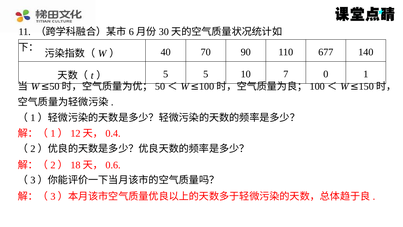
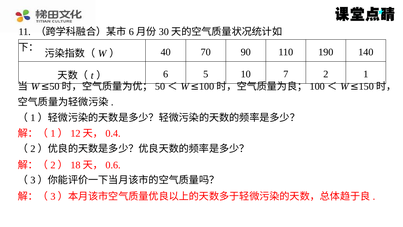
677: 677 -> 190
5 at (166, 74): 5 -> 6
0: 0 -> 2
